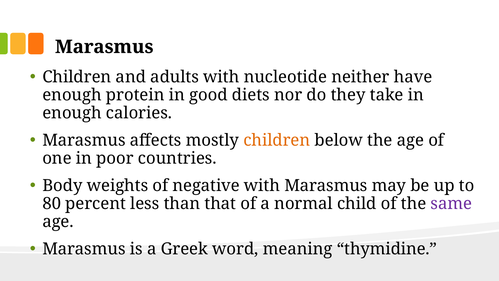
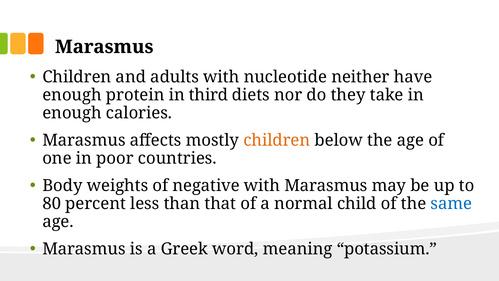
good: good -> third
same colour: purple -> blue
thymidine: thymidine -> potassium
